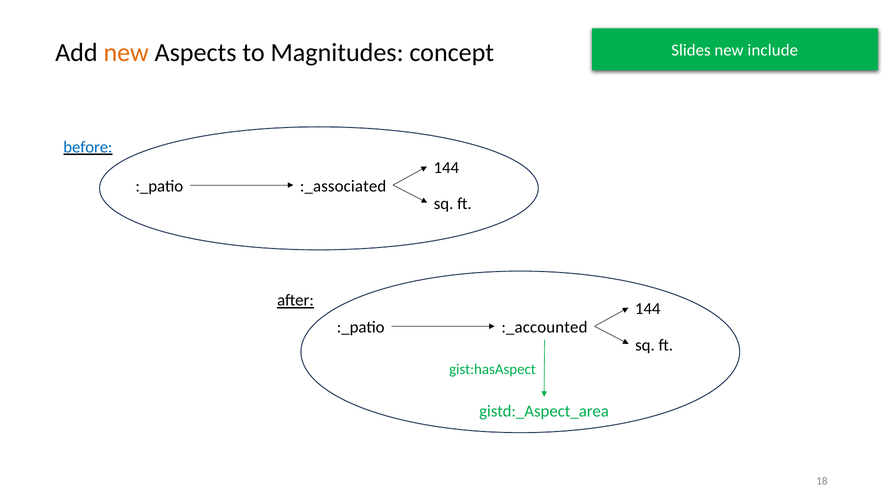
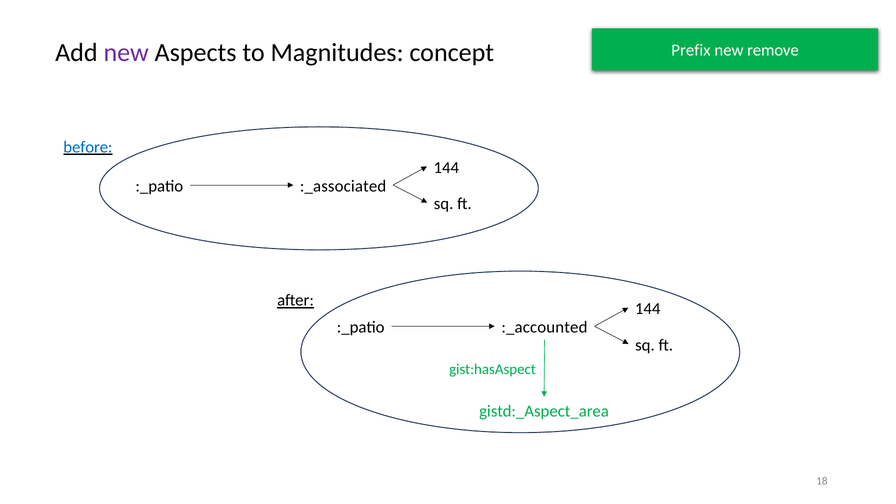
new at (126, 52) colour: orange -> purple
Slides: Slides -> Prefix
include: include -> remove
